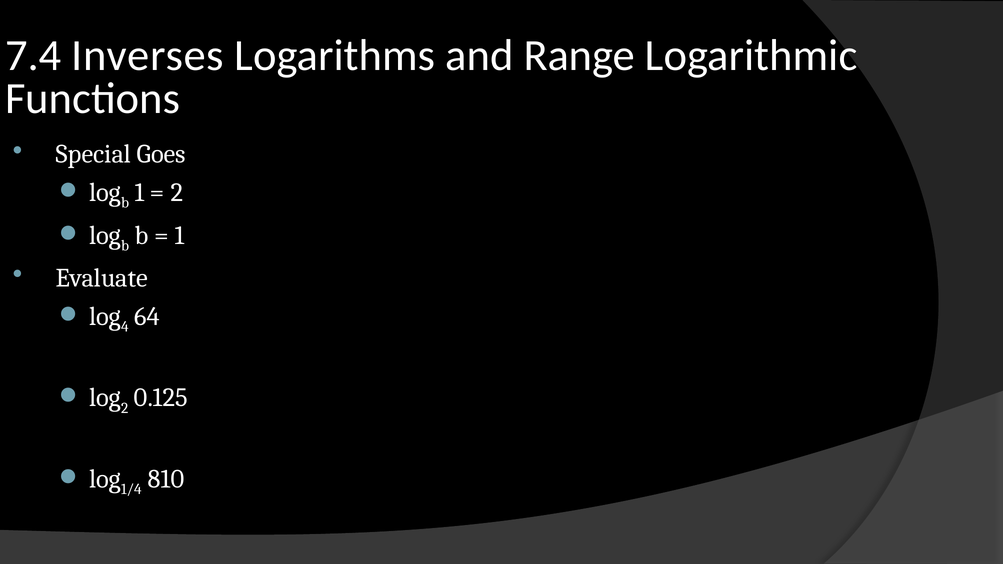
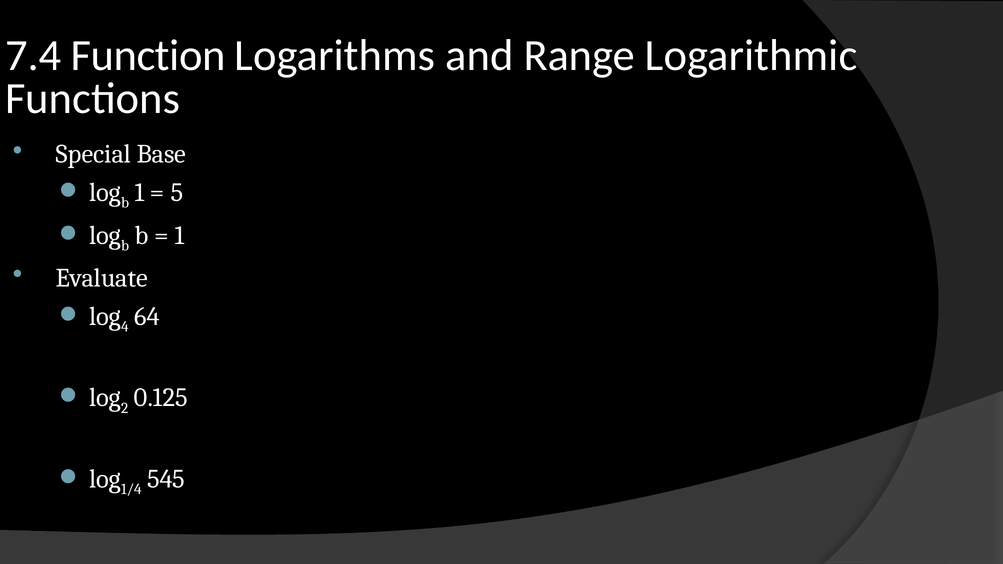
Inverses: Inverses -> Function
Goes: Goes -> Base
2 at (177, 193): 2 -> 5
810: 810 -> 545
